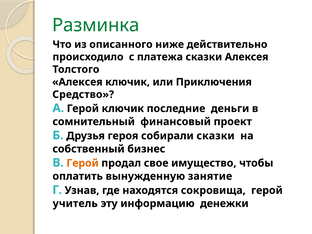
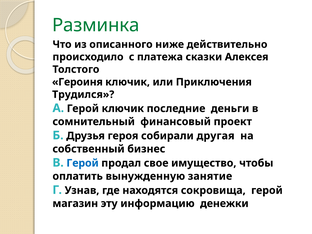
Алексея at (77, 82): Алексея -> Героиня
Средство: Средство -> Трудился
собирали сказки: сказки -> другая
Герой at (83, 163) colour: orange -> blue
учитель: учитель -> магазин
